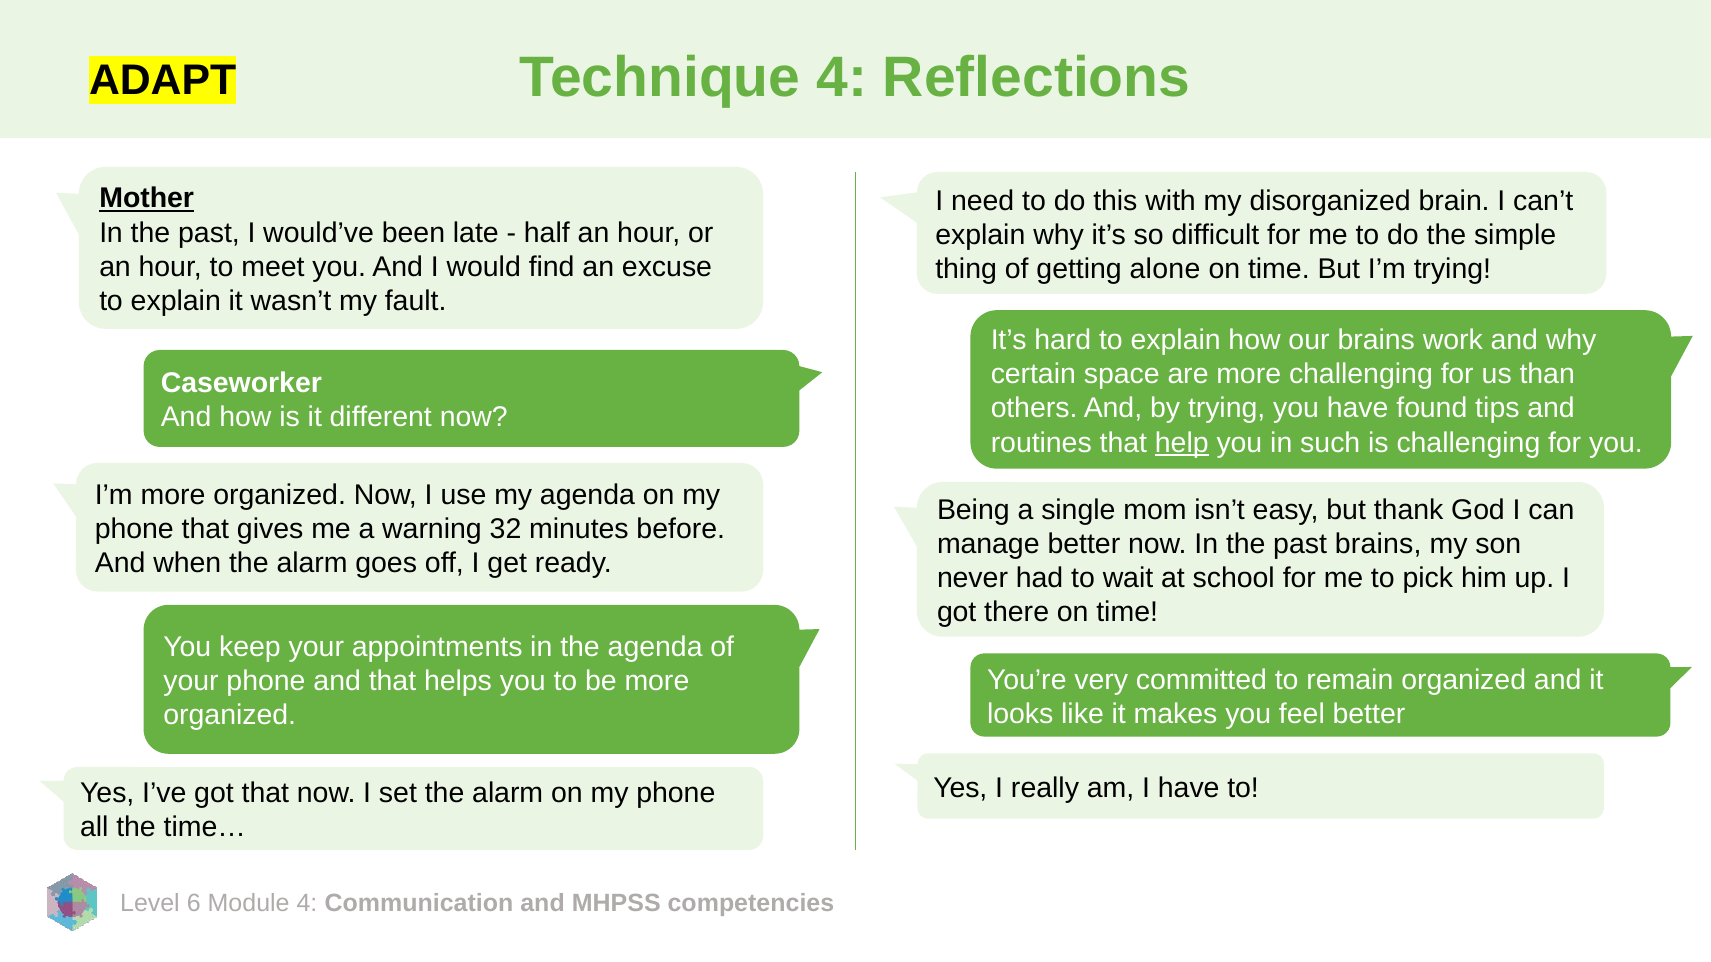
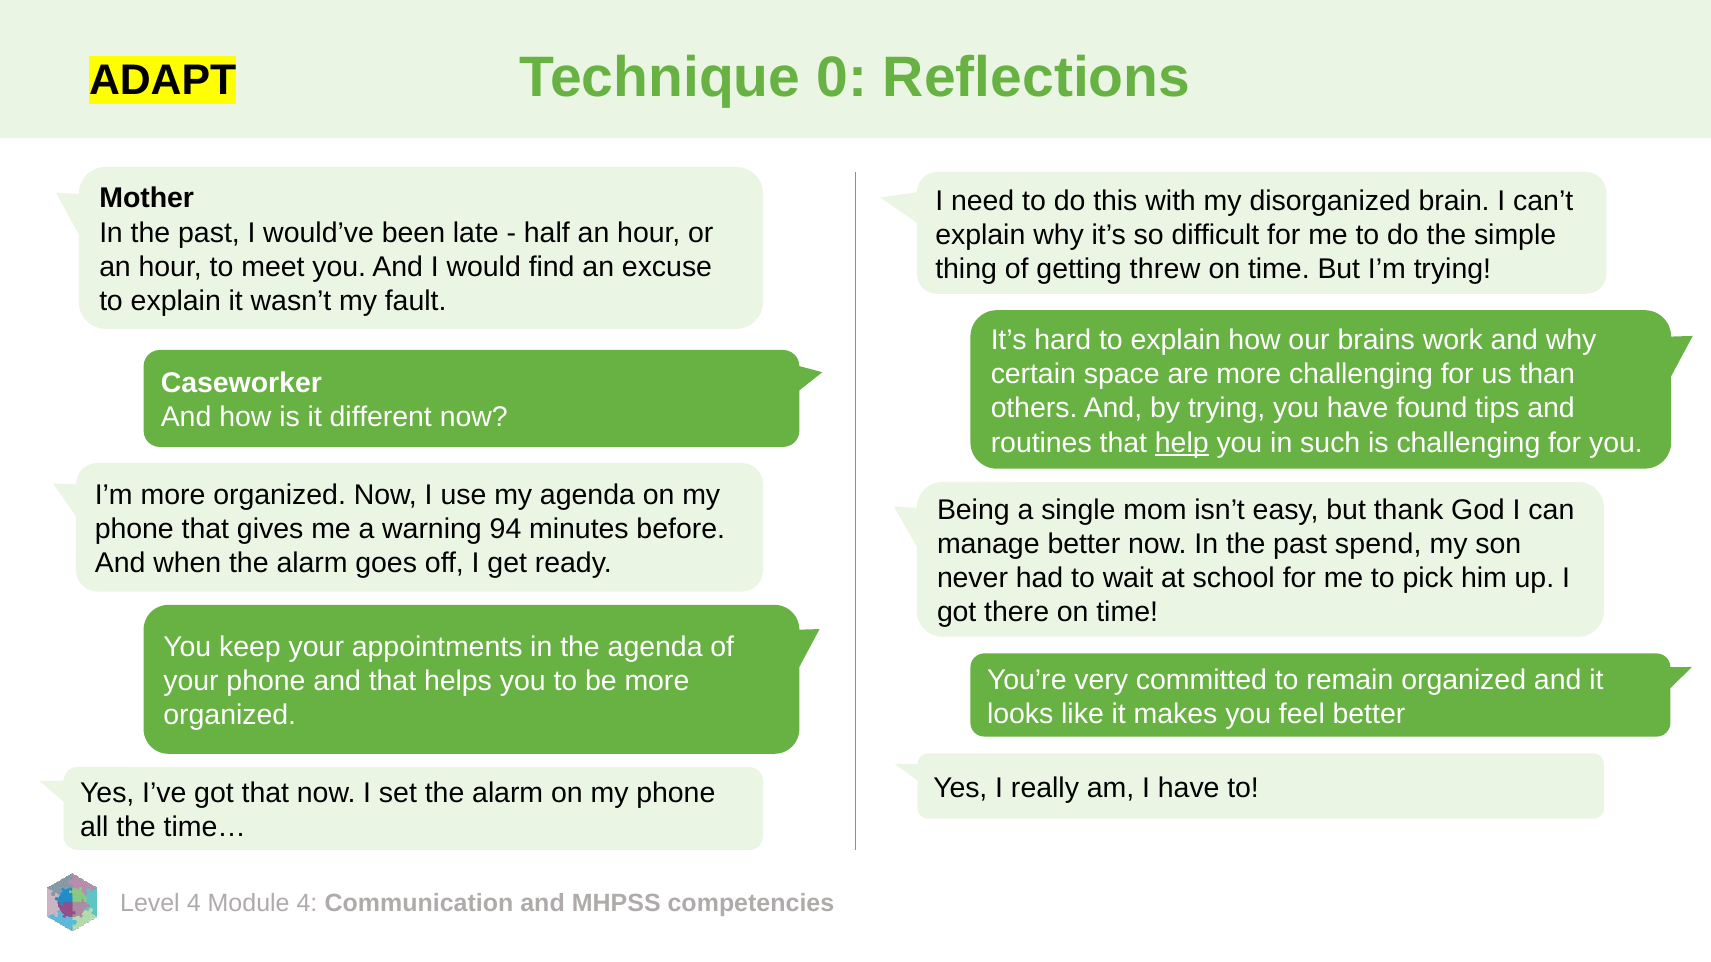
Technique 4: 4 -> 0
Mother underline: present -> none
alone: alone -> threw
32: 32 -> 94
past brains: brains -> spend
6 at (194, 904): 6 -> 4
